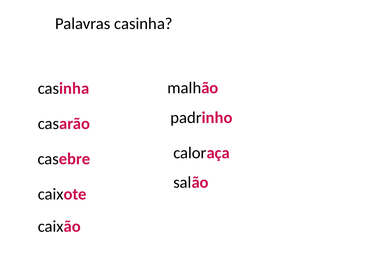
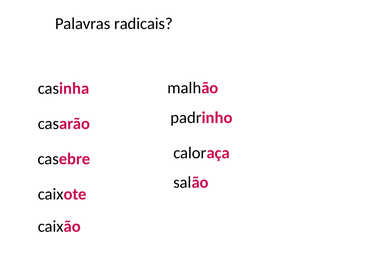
Palavras casinha: casinha -> radicais
